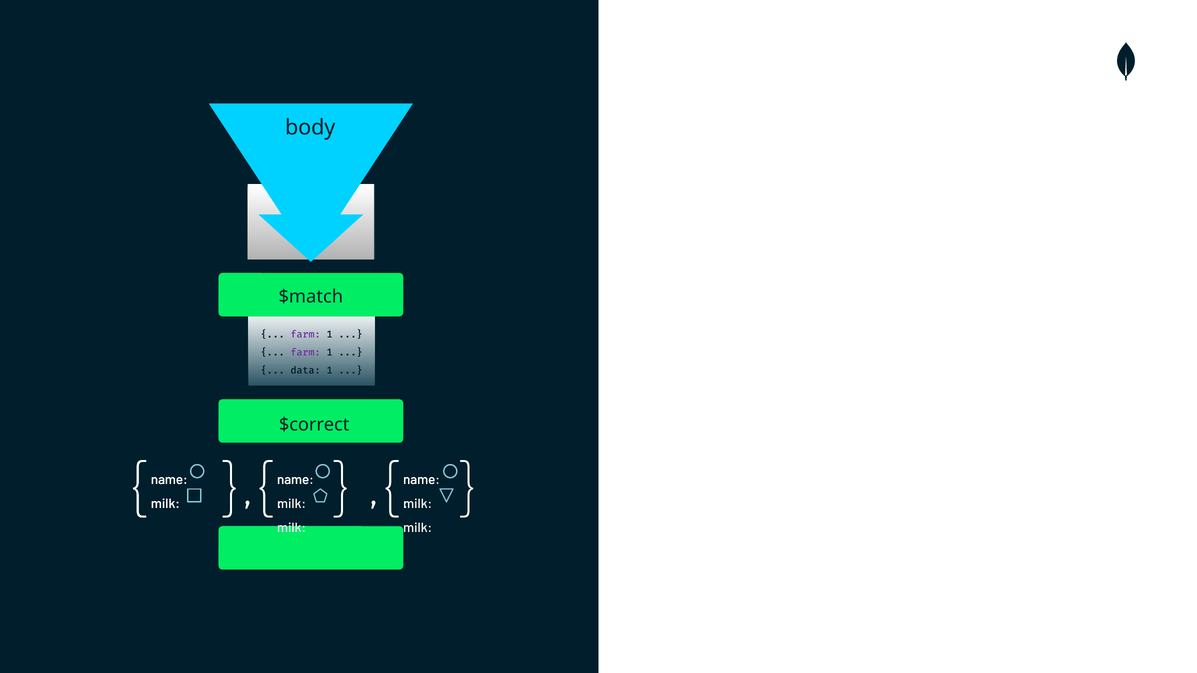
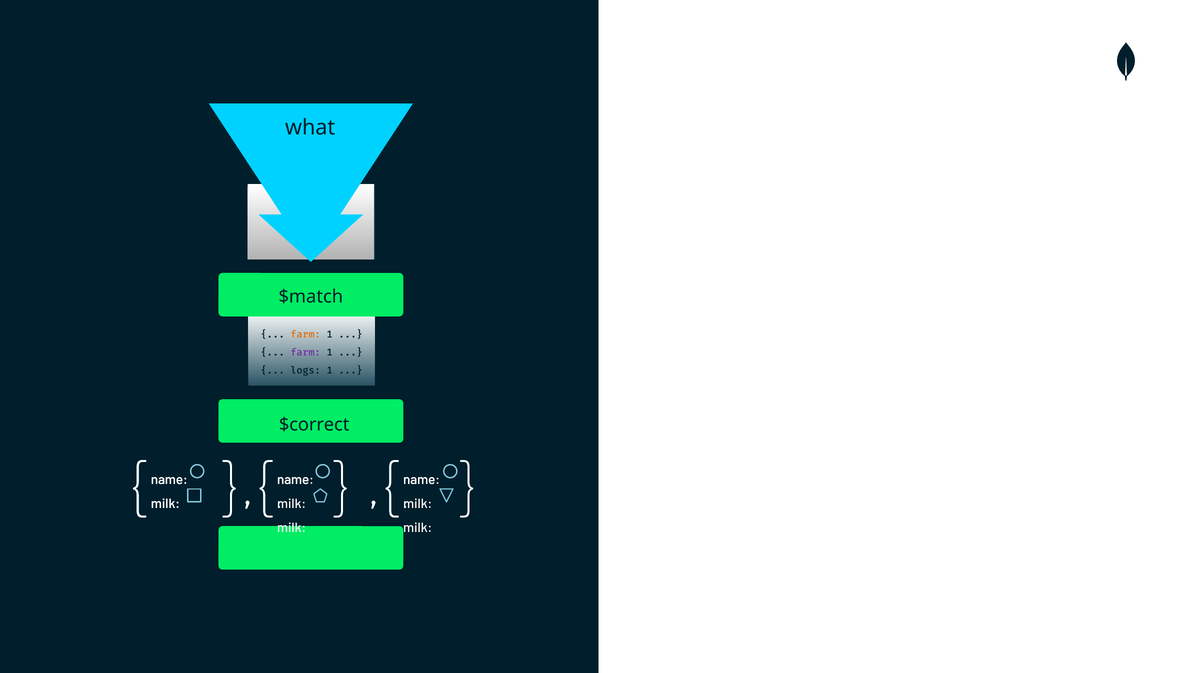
body: body -> what
farm at (306, 335) colour: purple -> orange
data: data -> logs
